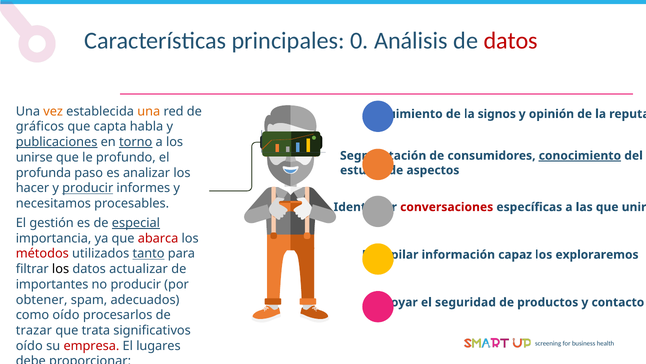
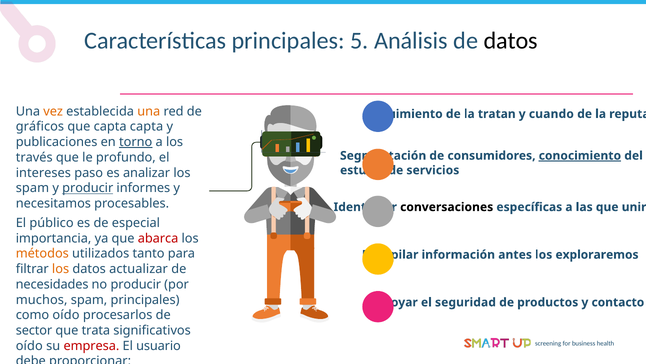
0: 0 -> 5
datos at (511, 41) colour: red -> black
signos: signos -> tratan
opinión: opinión -> cuando
capta habla: habla -> capta
publicaciones underline: present -> none
unirse at (34, 157): unirse -> través
aspectos: aspectos -> servicios
profunda: profunda -> intereses
hacer at (32, 188): hacer -> spam
conversaciones colour: red -> black
gestión: gestión -> público
especial underline: present -> none
métodos colour: red -> orange
tanto underline: present -> none
capaz: capaz -> antes
los at (61, 269) colour: black -> orange
importantes: importantes -> necesidades
obtener: obtener -> muchos
spam adecuados: adecuados -> principales
trazar: trazar -> sector
lugares: lugares -> usuario
